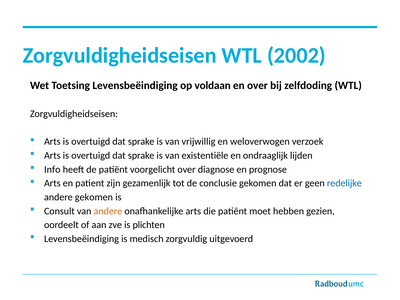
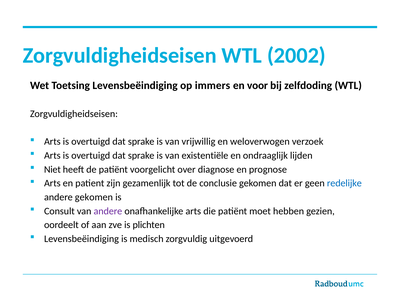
voldaan: voldaan -> immers
en over: over -> voor
Info: Info -> Niet
andere at (108, 211) colour: orange -> purple
